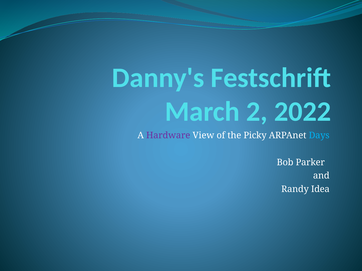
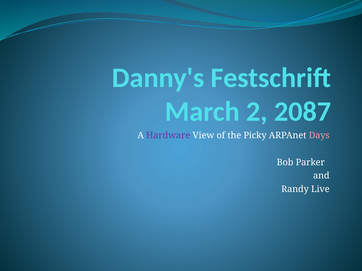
2022: 2022 -> 2087
Days colour: light blue -> pink
Idea: Idea -> Live
